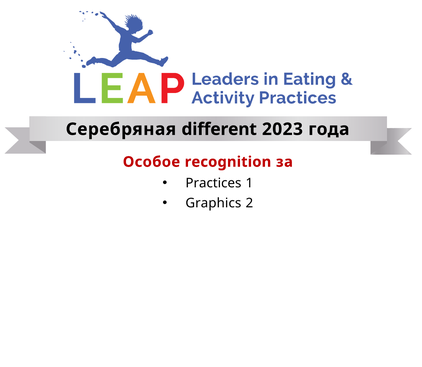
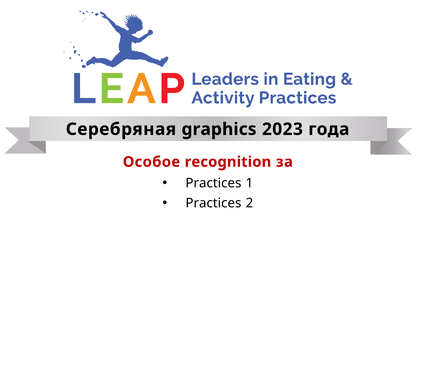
different: different -> graphics
Graphics at (213, 203): Graphics -> Practices
